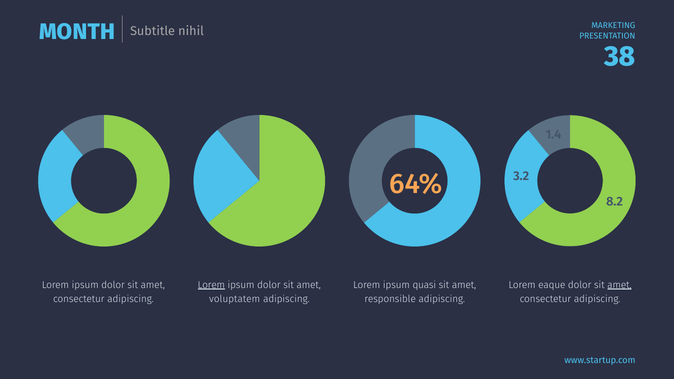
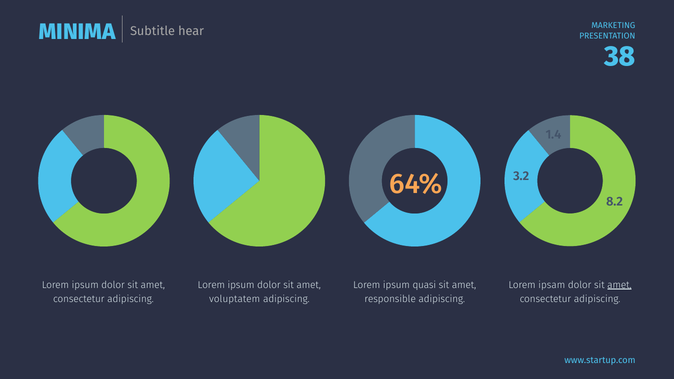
MONTH: MONTH -> MINIMA
nihil: nihil -> hear
Lorem at (211, 285) underline: present -> none
eaque: eaque -> ipsam
